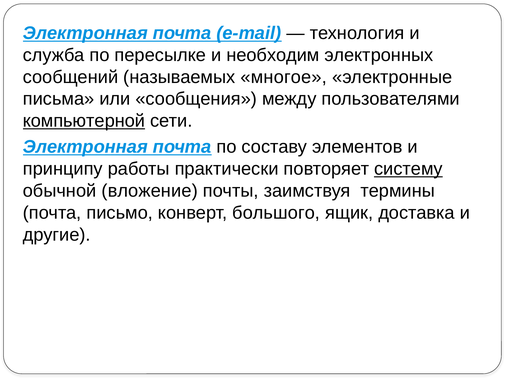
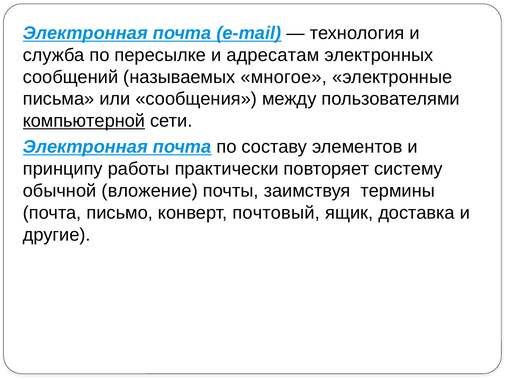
необходим: необходим -> адресатам
систему underline: present -> none
большого: большого -> почтовый
